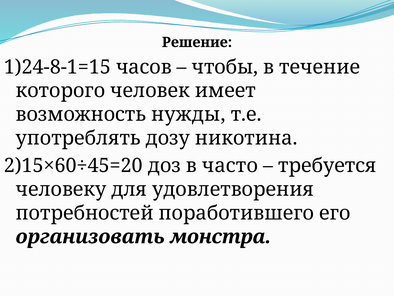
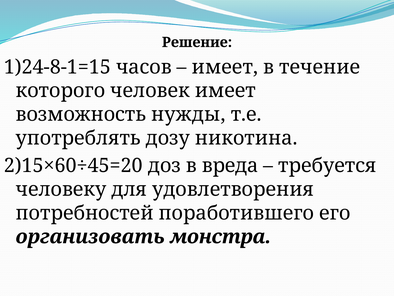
чтобы at (225, 67): чтобы -> имеет
часто: часто -> вреда
